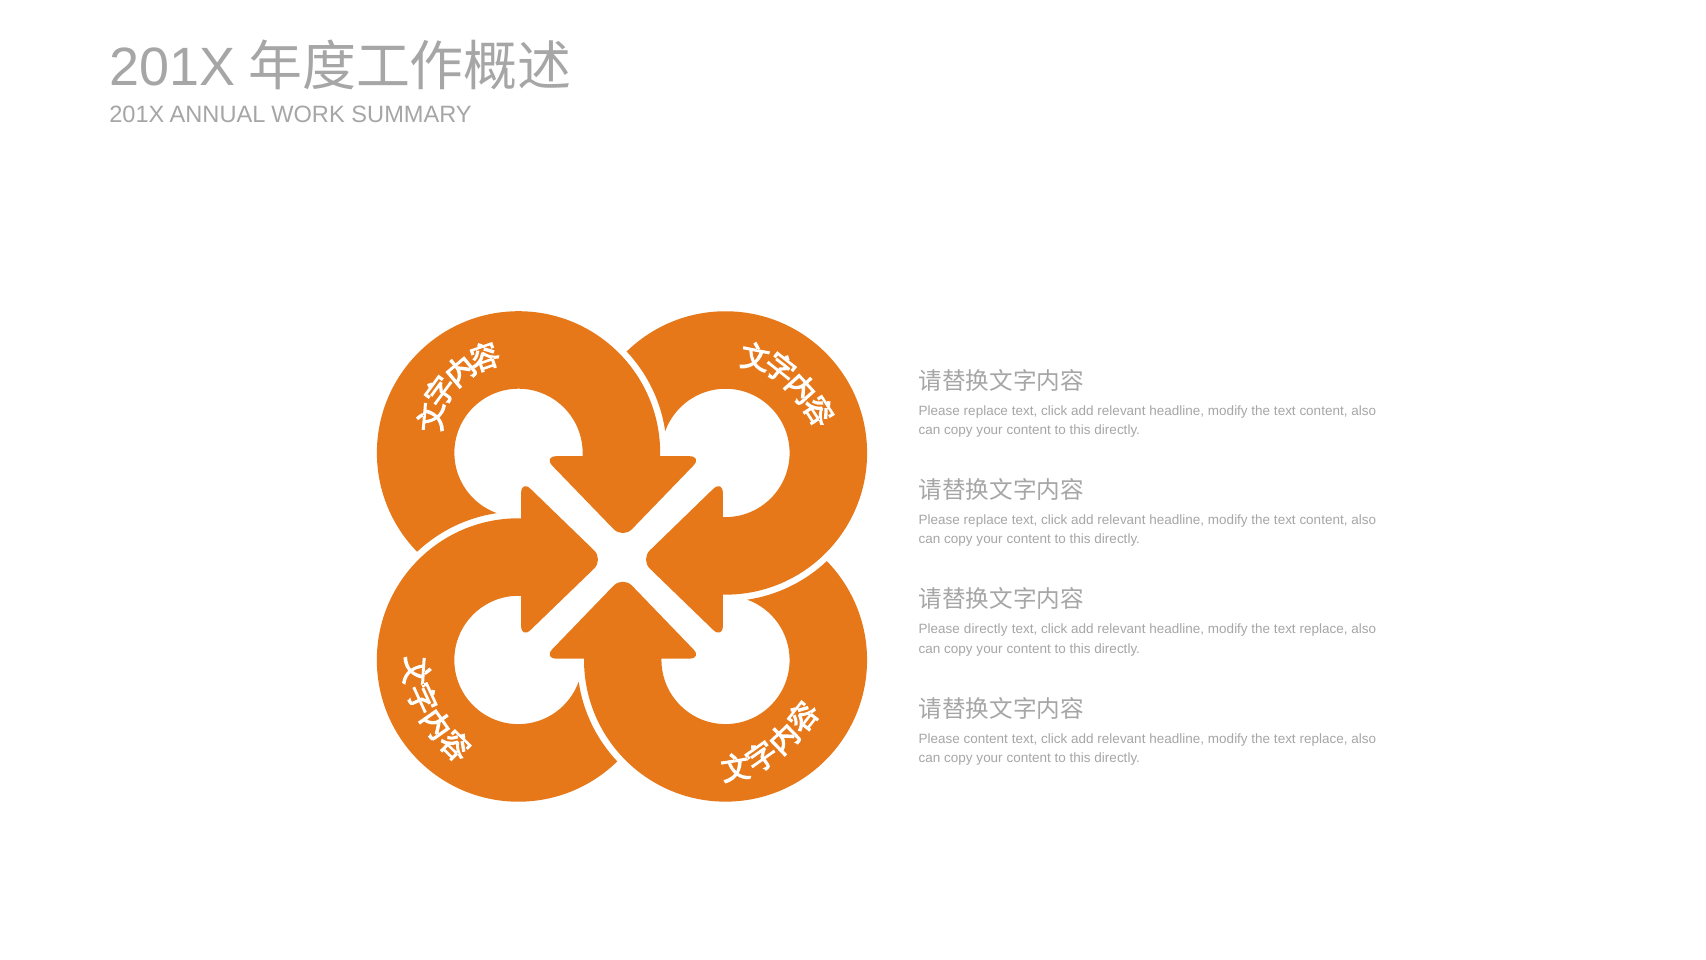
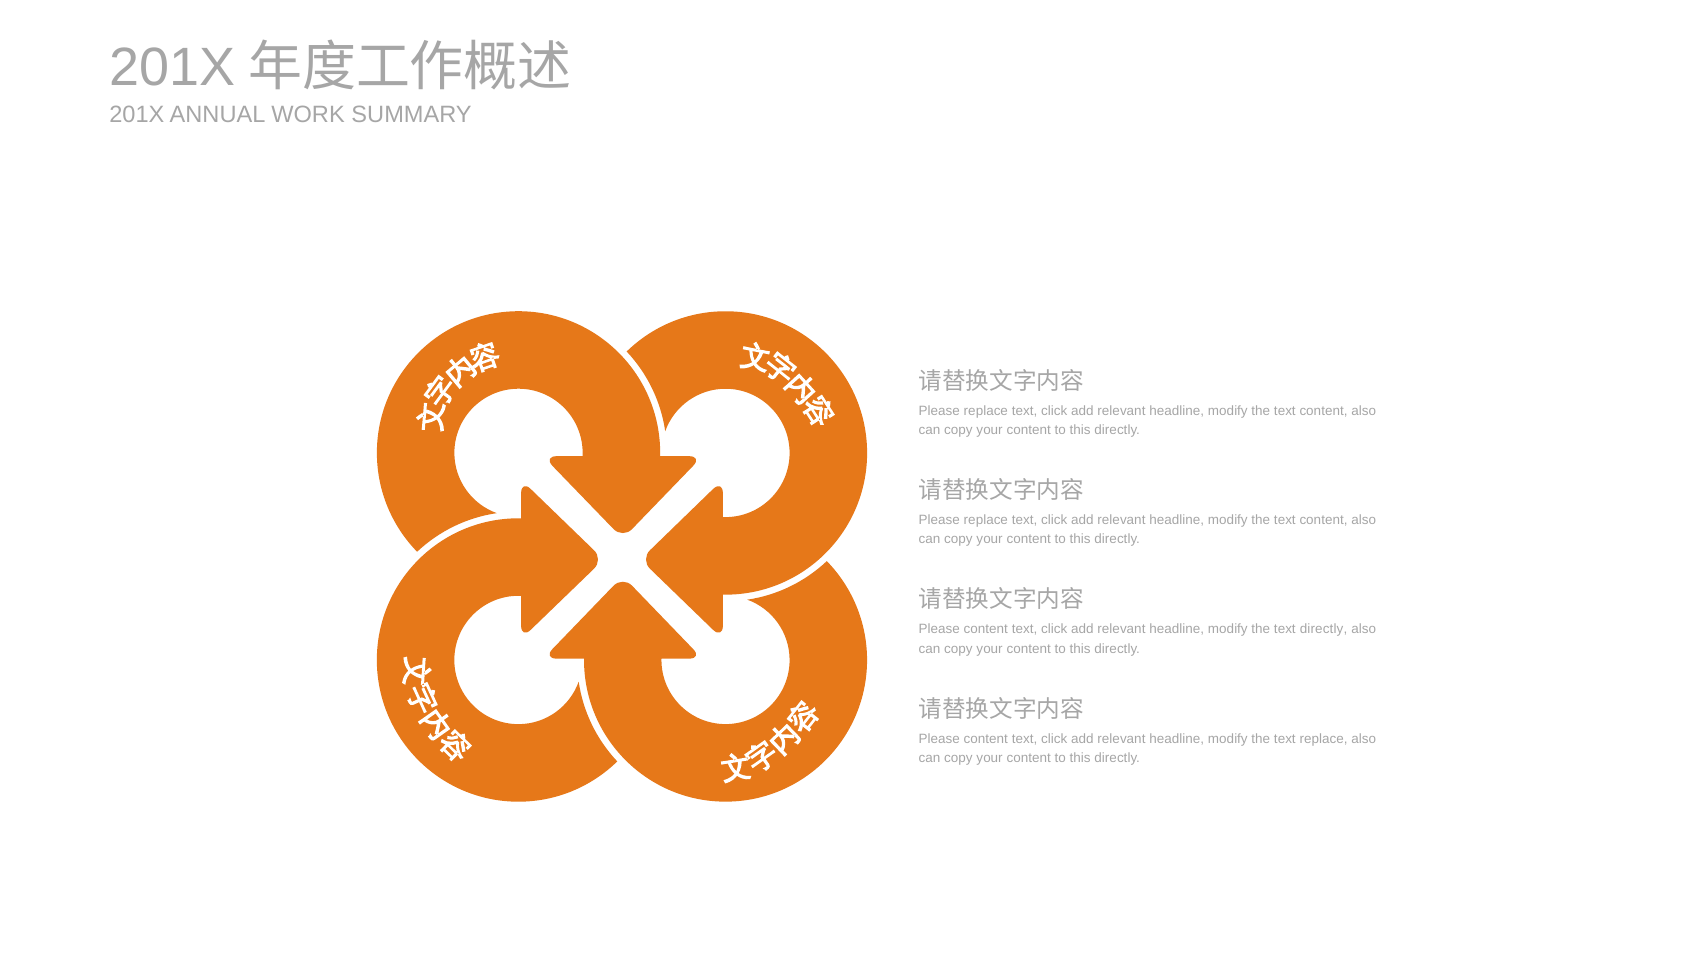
directly at (986, 629): directly -> content
replace at (1324, 629): replace -> directly
